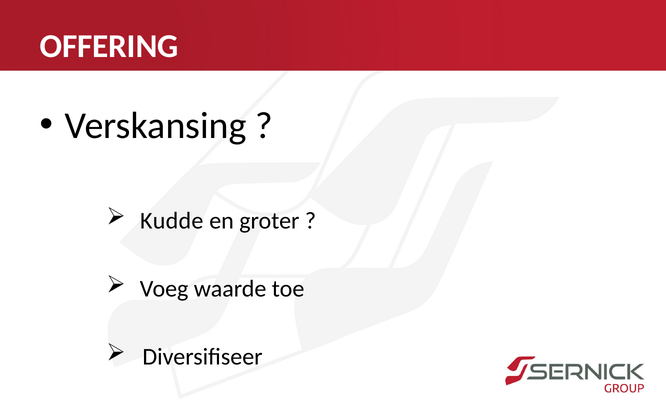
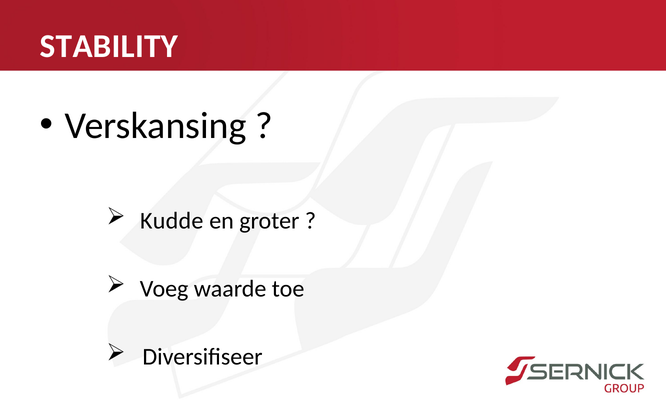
OFFERING: OFFERING -> STABILITY
